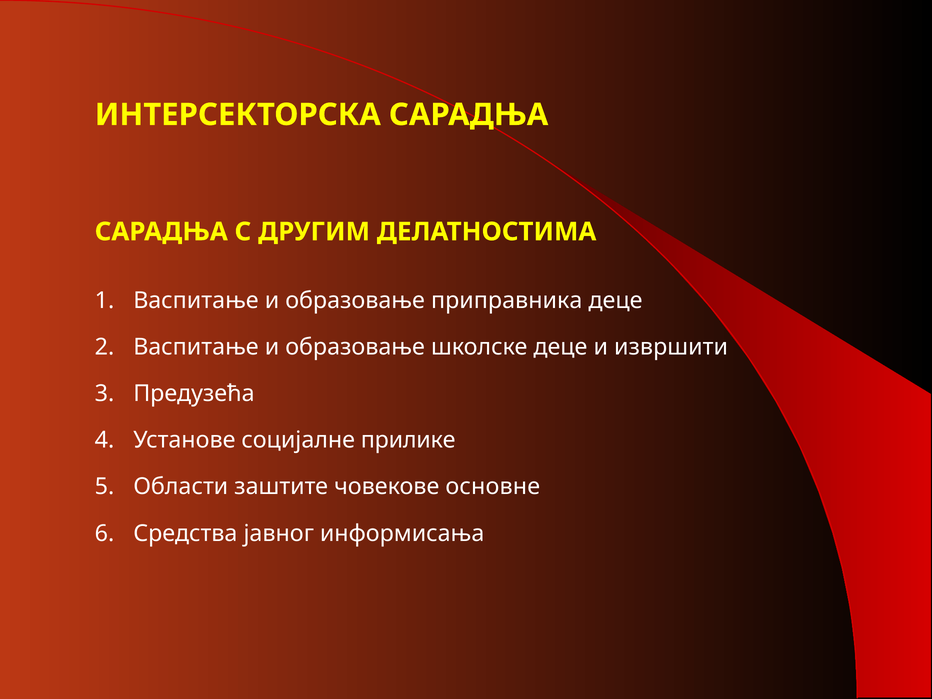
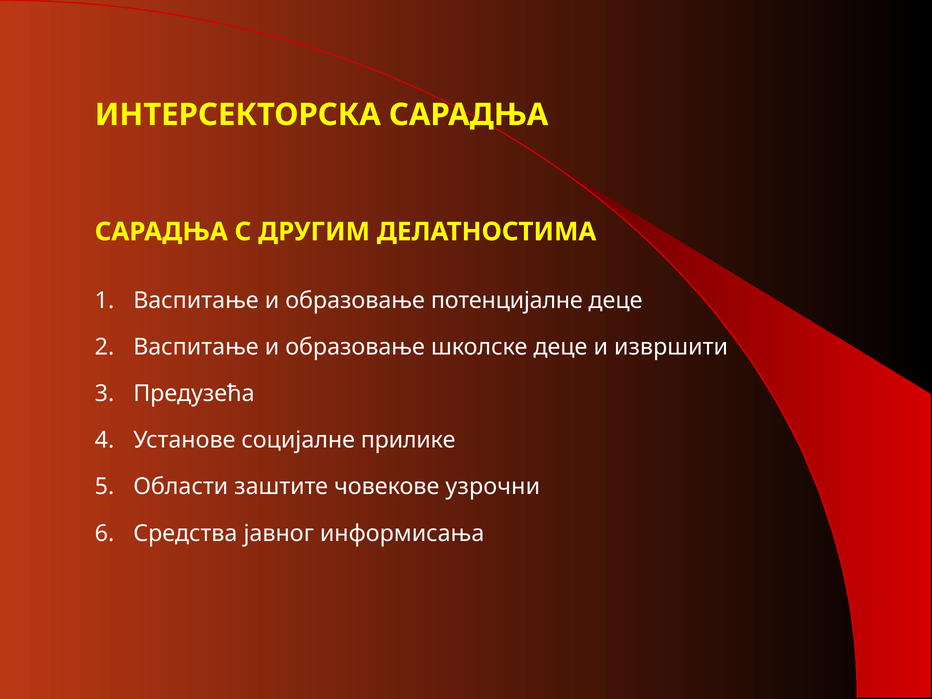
приправника: приправника -> потенцијалне
основне: основне -> узрочни
